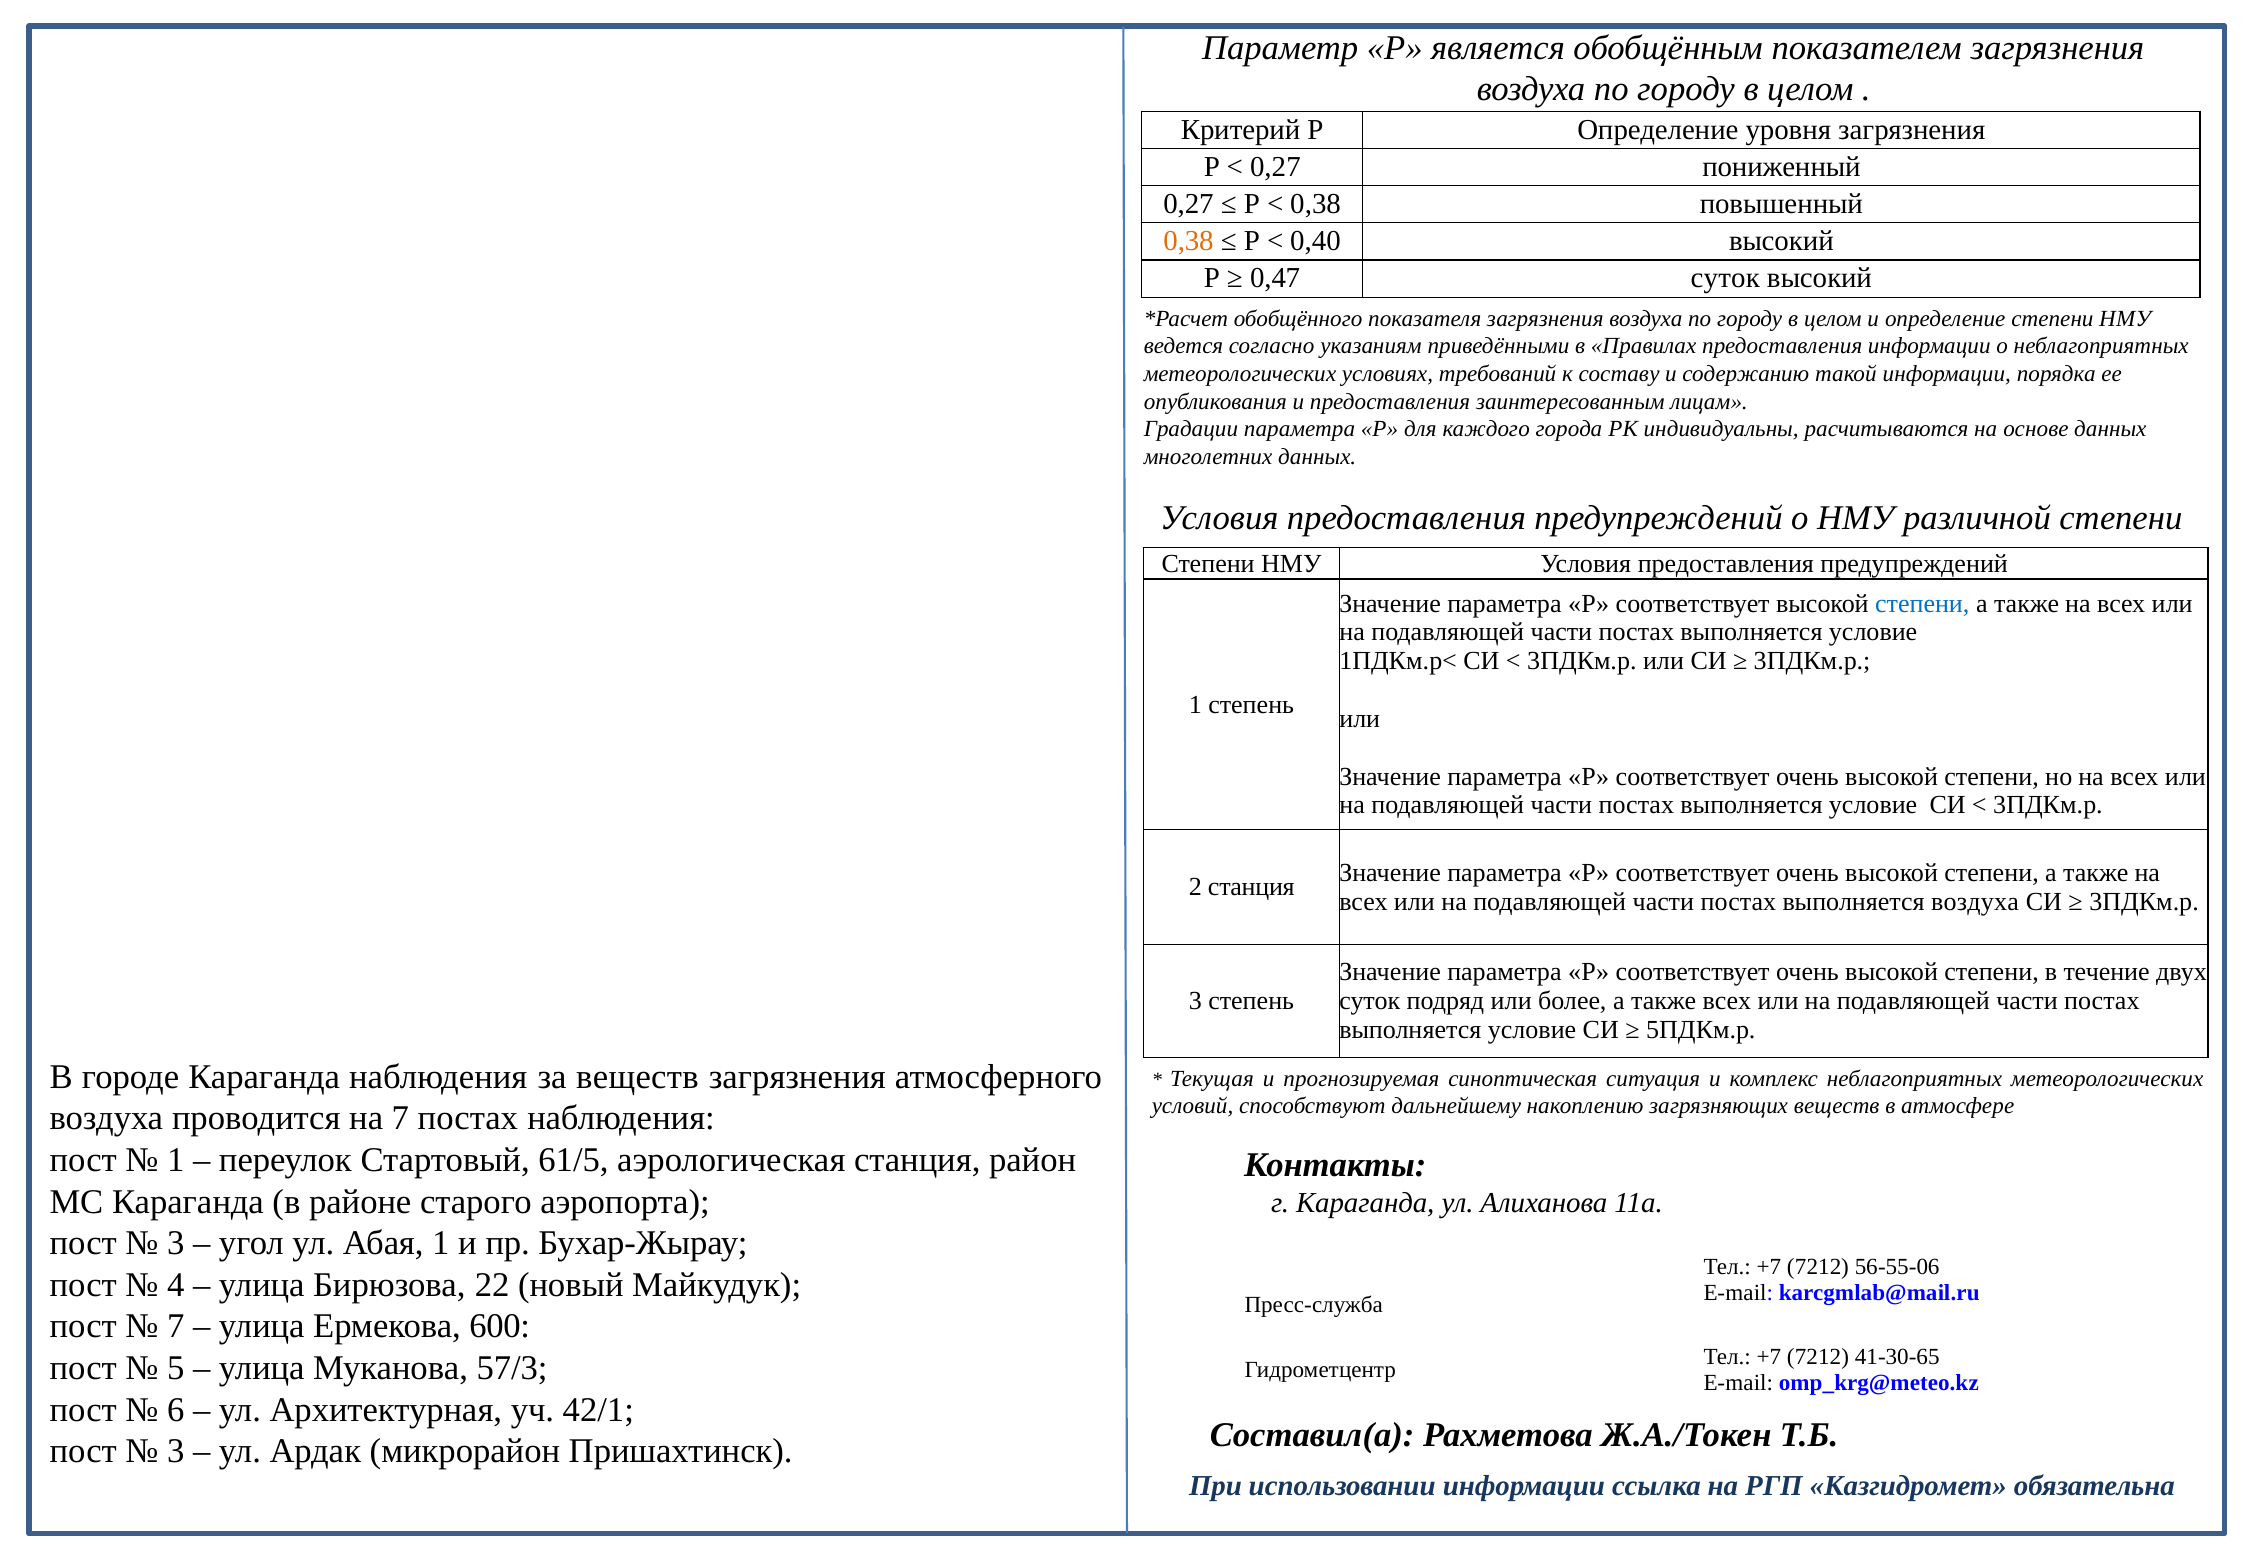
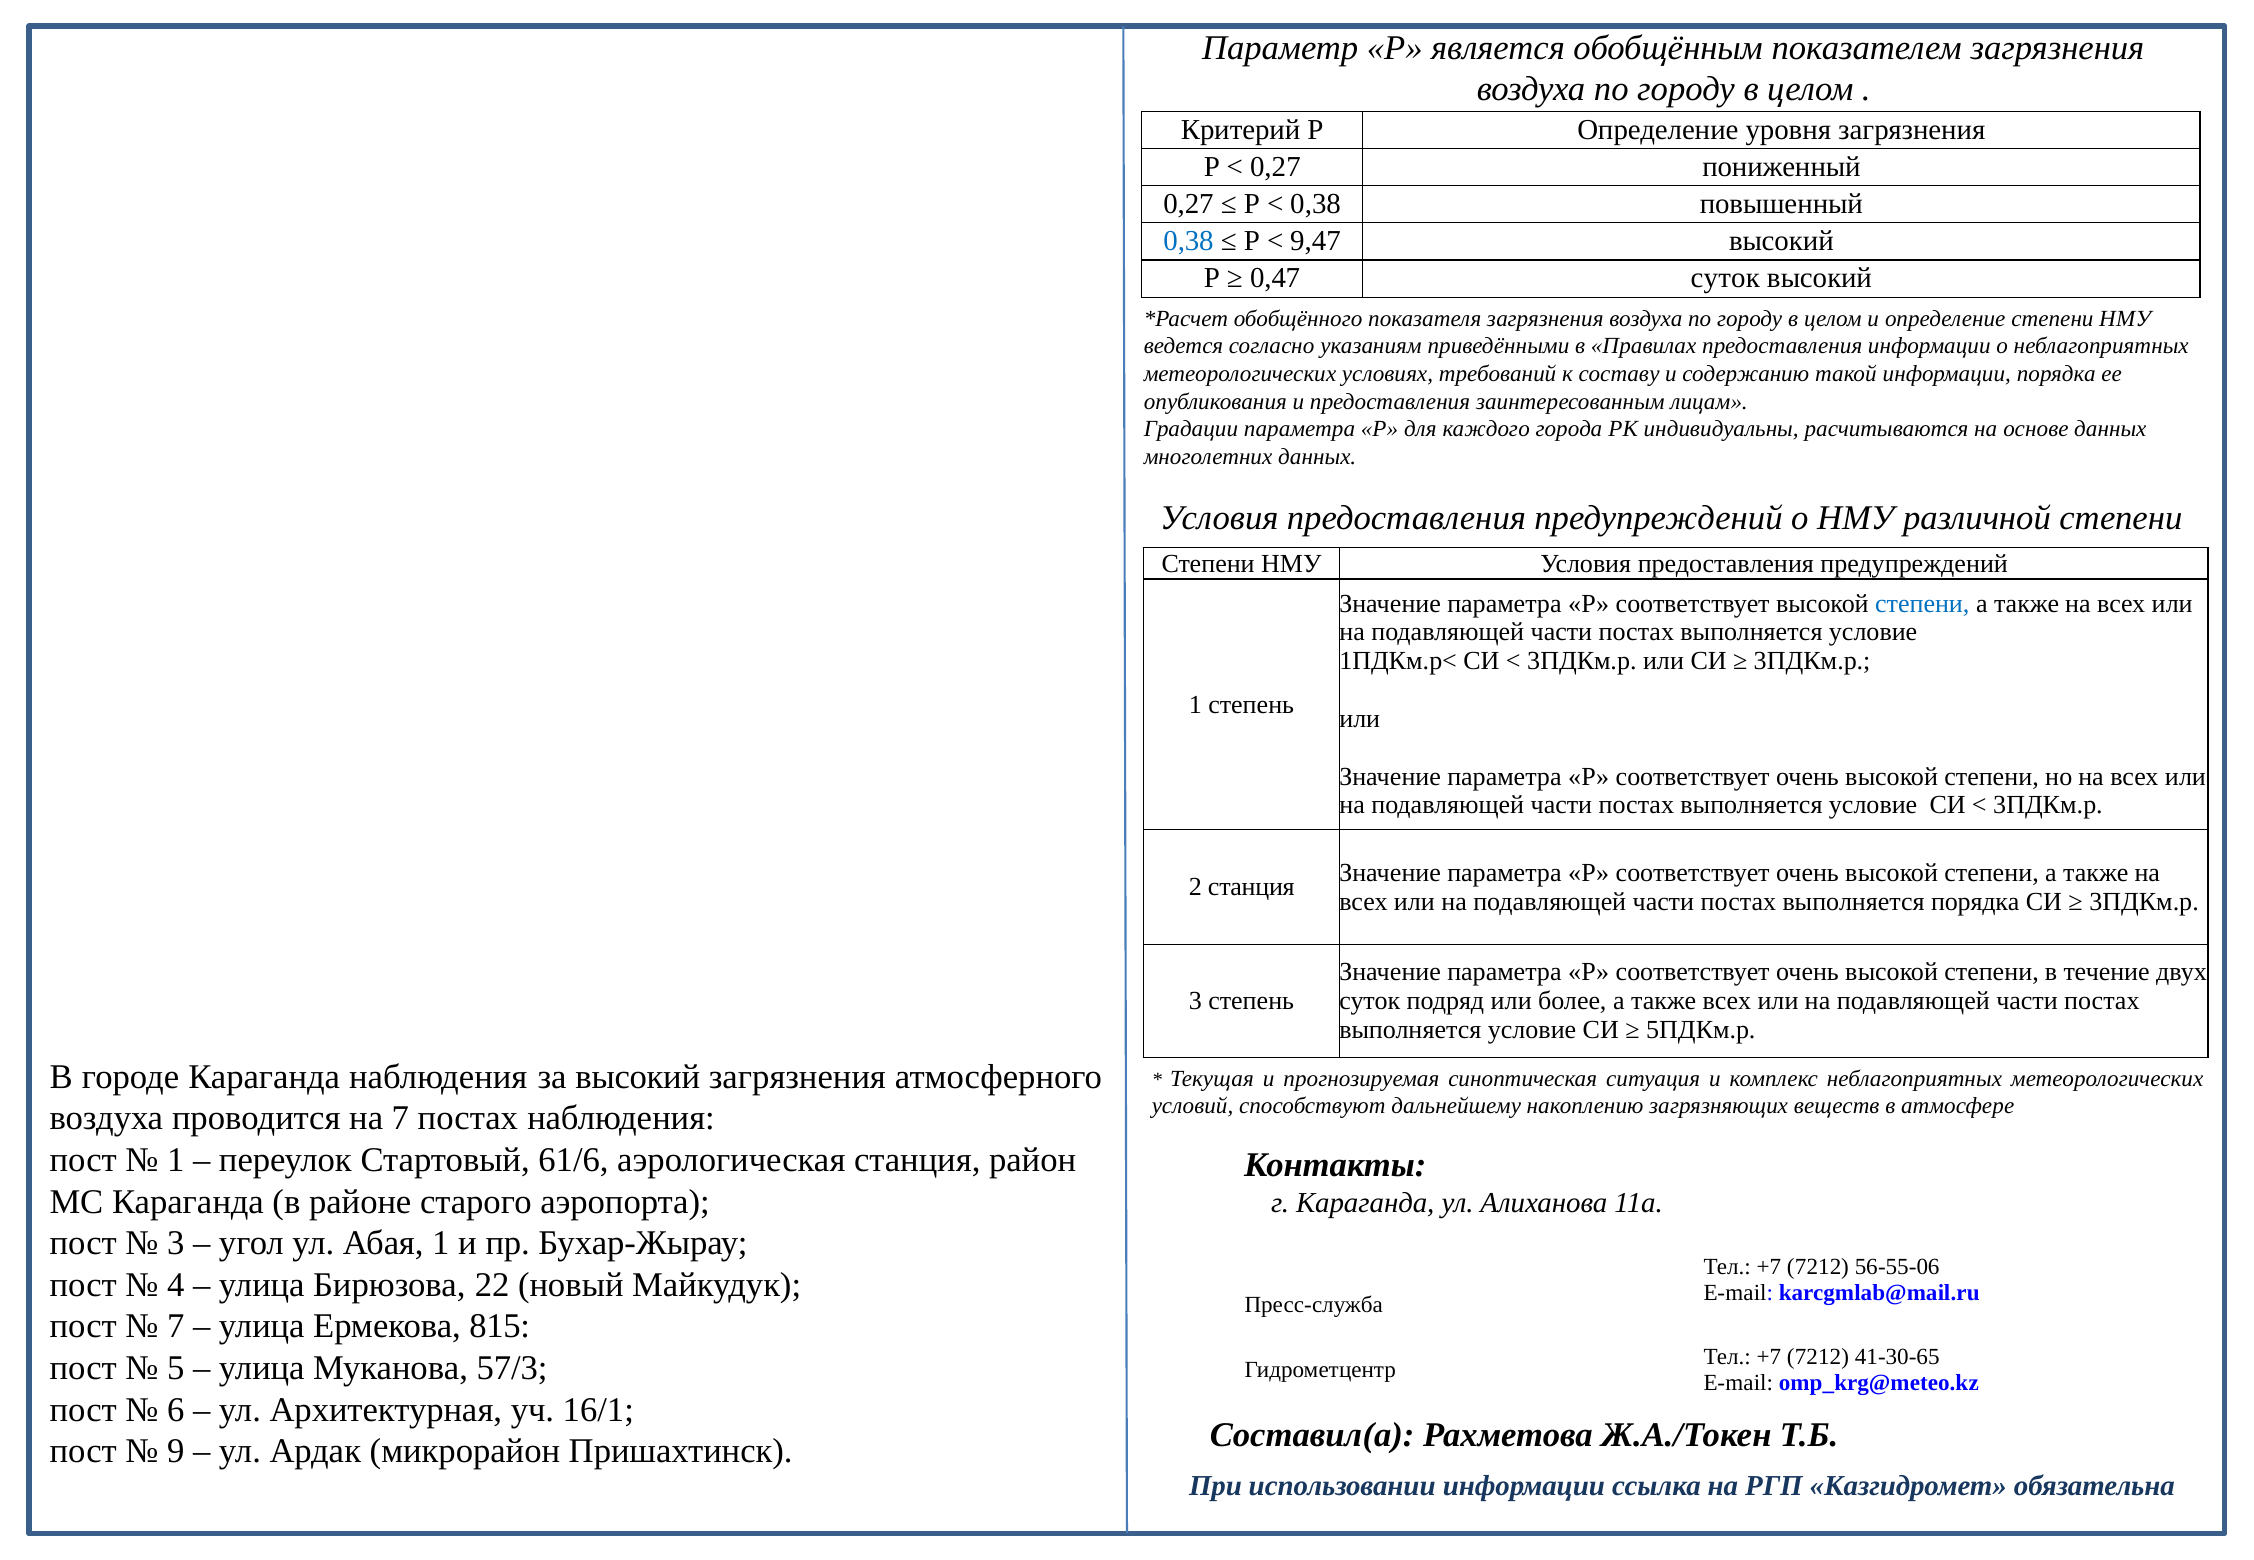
0,38 at (1189, 241) colour: orange -> blue
0,40: 0,40 -> 9,47
выполняется воздуха: воздуха -> порядка
за веществ: веществ -> высокий
61/5: 61/5 -> 61/6
600: 600 -> 815
42/1: 42/1 -> 16/1
3 at (176, 1452): 3 -> 9
